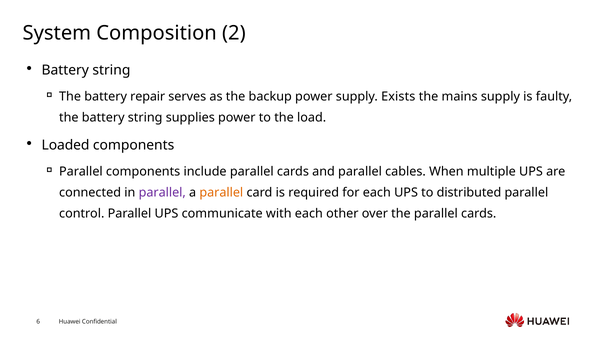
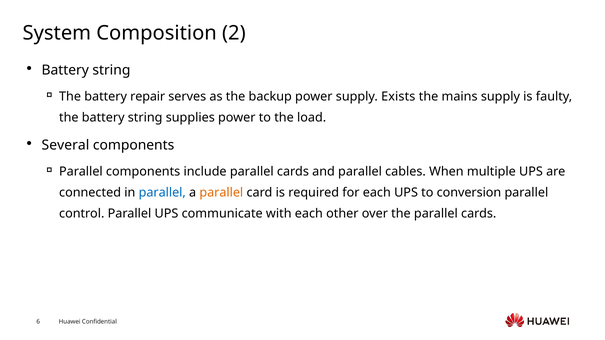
Loaded: Loaded -> Several
parallel at (162, 193) colour: purple -> blue
distributed: distributed -> conversion
